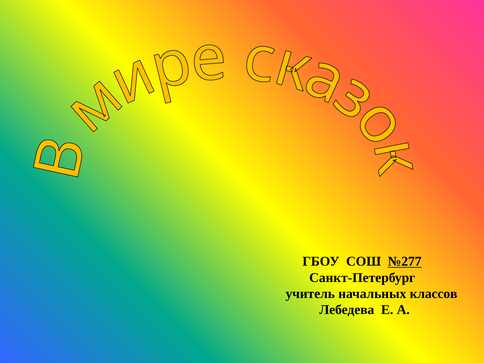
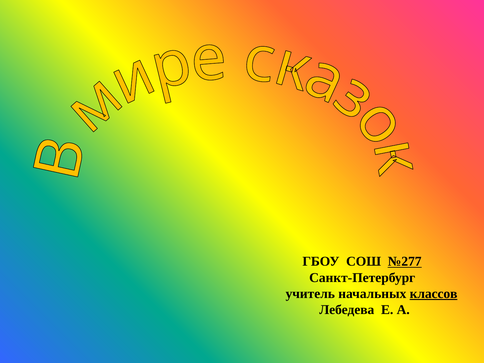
классов underline: none -> present
